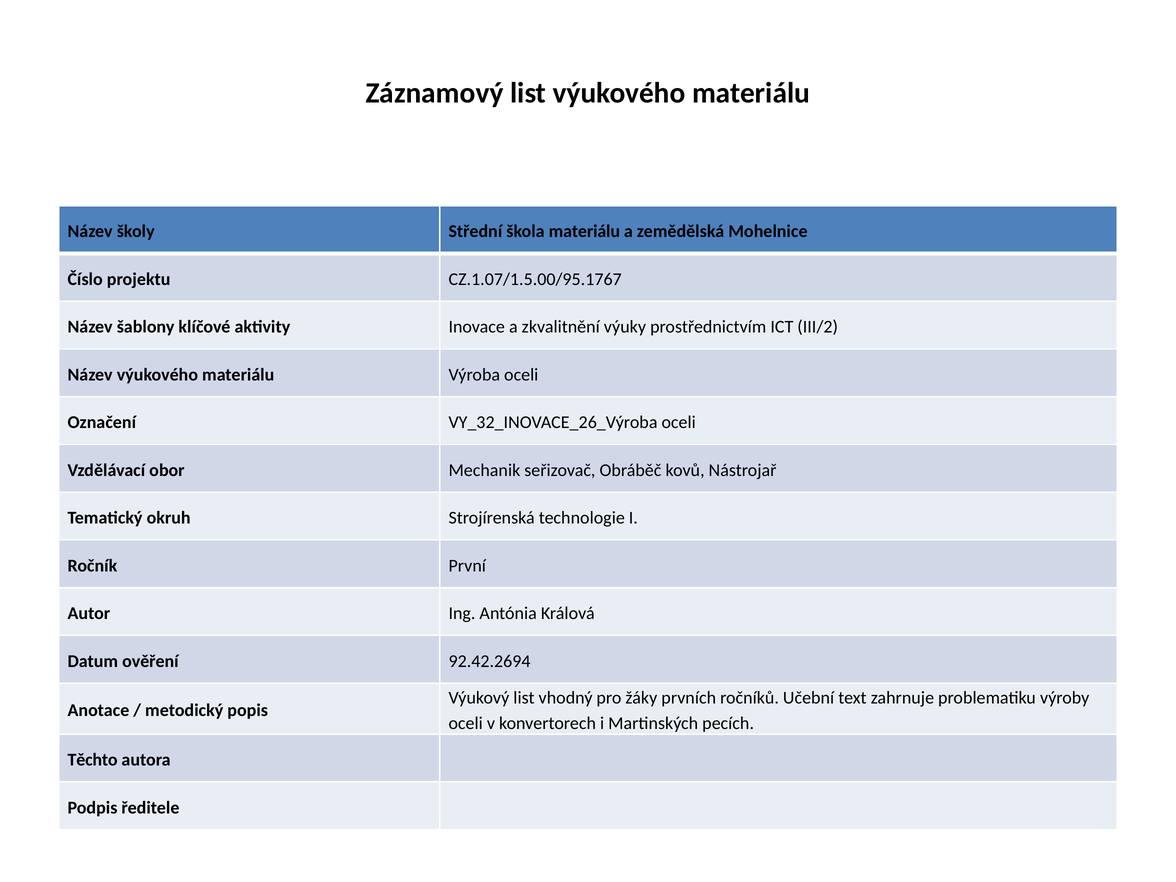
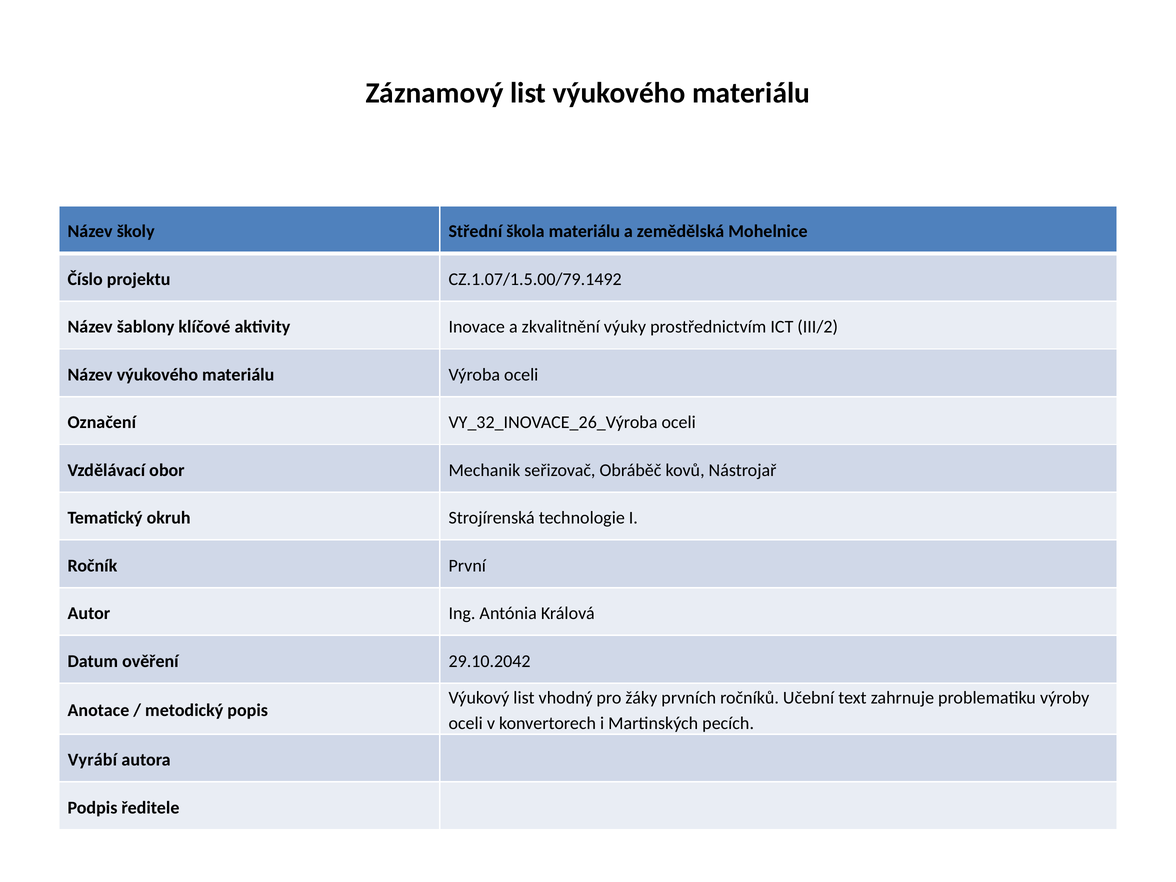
CZ.1.07/1.5.00/95.1767: CZ.1.07/1.5.00/95.1767 -> CZ.1.07/1.5.00/79.1492
92.42.2694: 92.42.2694 -> 29.10.2042
Těchto: Těchto -> Vyrábí
